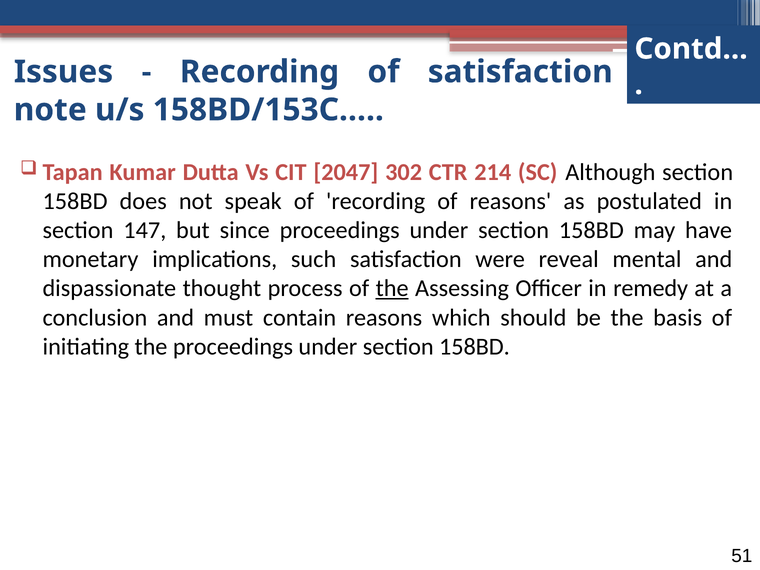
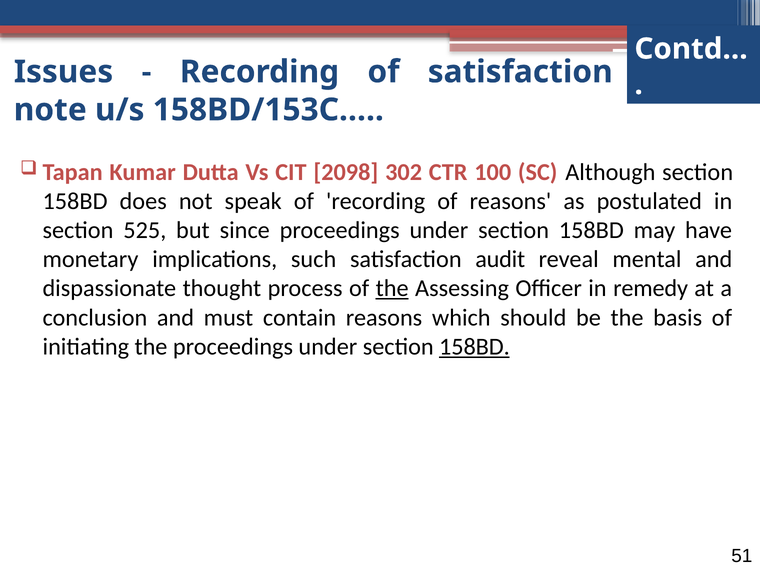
2047: 2047 -> 2098
214: 214 -> 100
147: 147 -> 525
were: were -> audit
158BD at (474, 347) underline: none -> present
